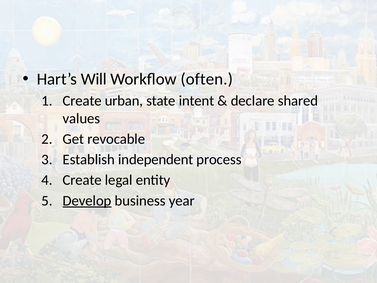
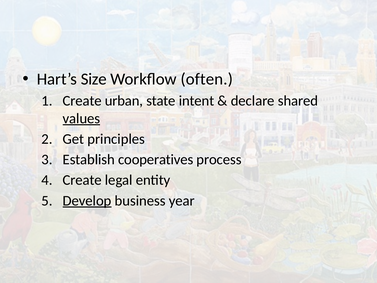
Will: Will -> Size
values underline: none -> present
revocable: revocable -> principles
independent: independent -> cooperatives
